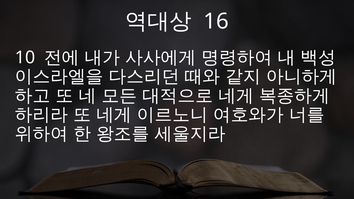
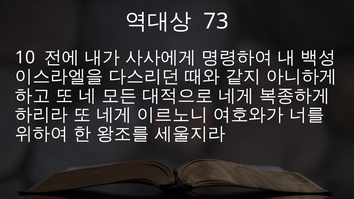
16: 16 -> 73
